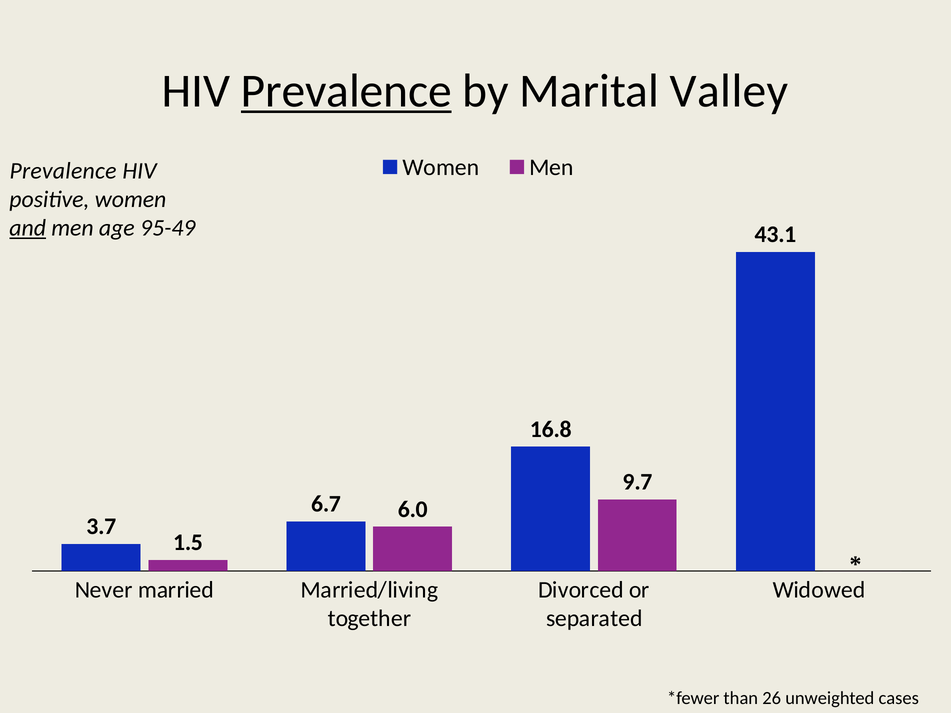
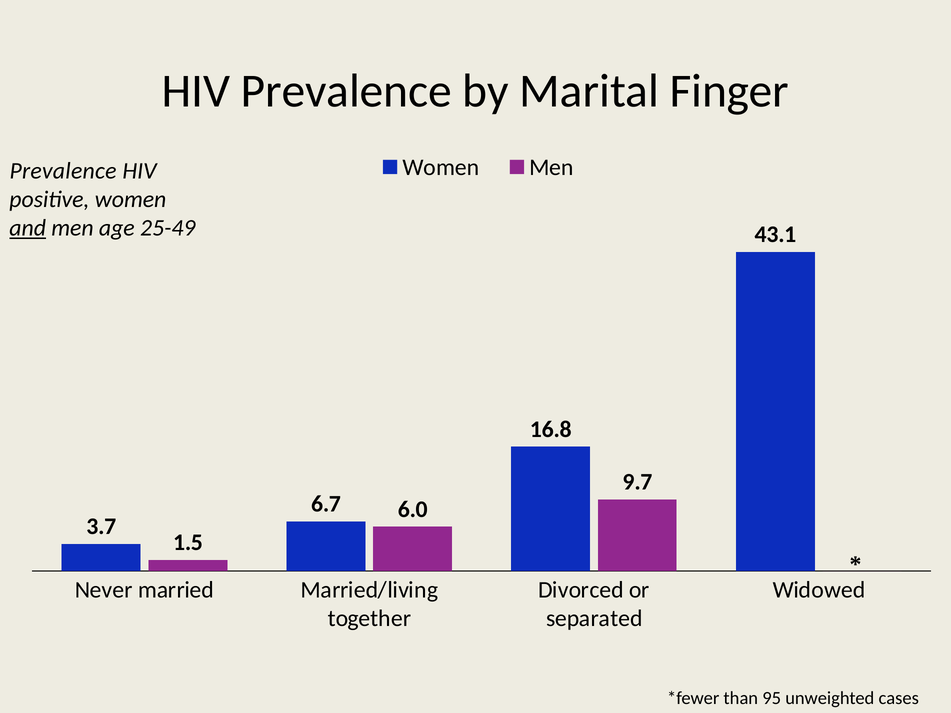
Prevalence at (346, 91) underline: present -> none
Valley: Valley -> Finger
95-49: 95-49 -> 25-49
26: 26 -> 95
